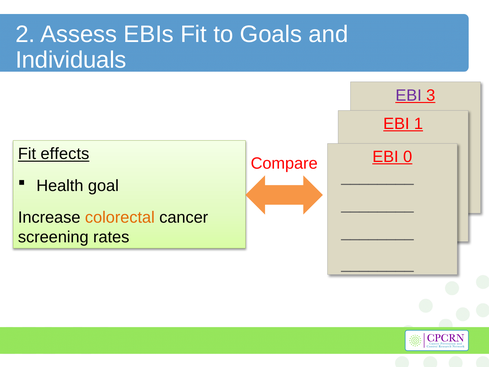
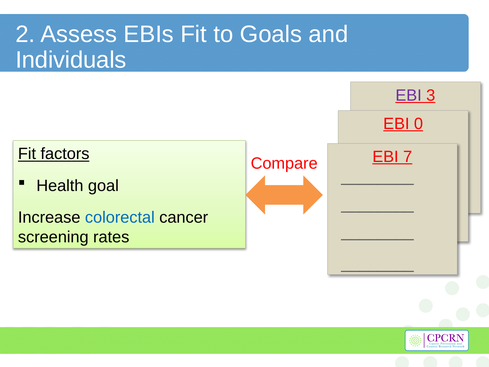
1: 1 -> 0
effects: effects -> factors
0: 0 -> 7
colorectal colour: orange -> blue
